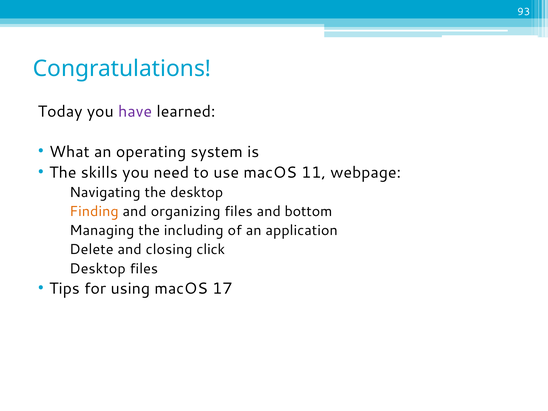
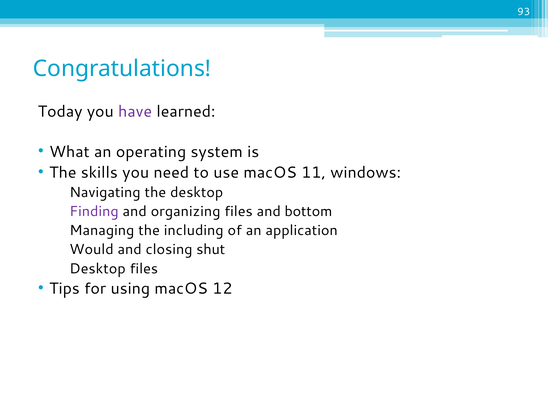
webpage: webpage -> windows
Finding colour: orange -> purple
Delete: Delete -> Would
click: click -> shut
17: 17 -> 12
